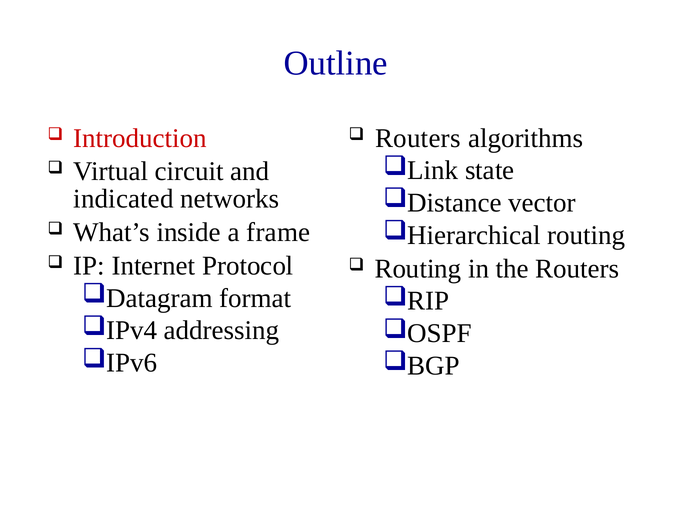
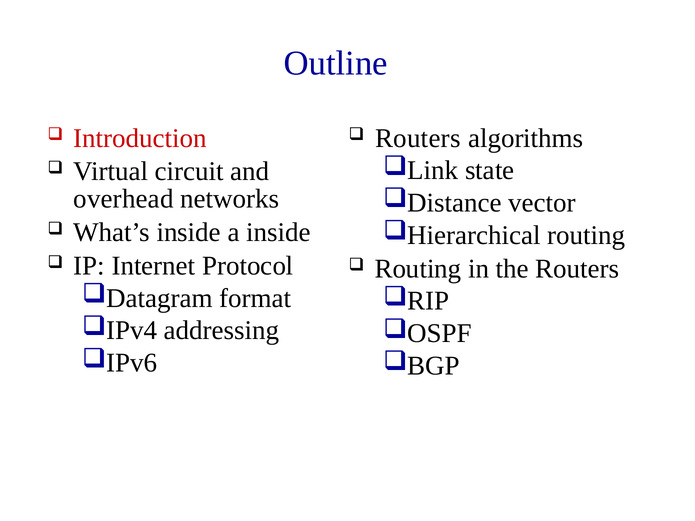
indicated: indicated -> overhead
a frame: frame -> inside
